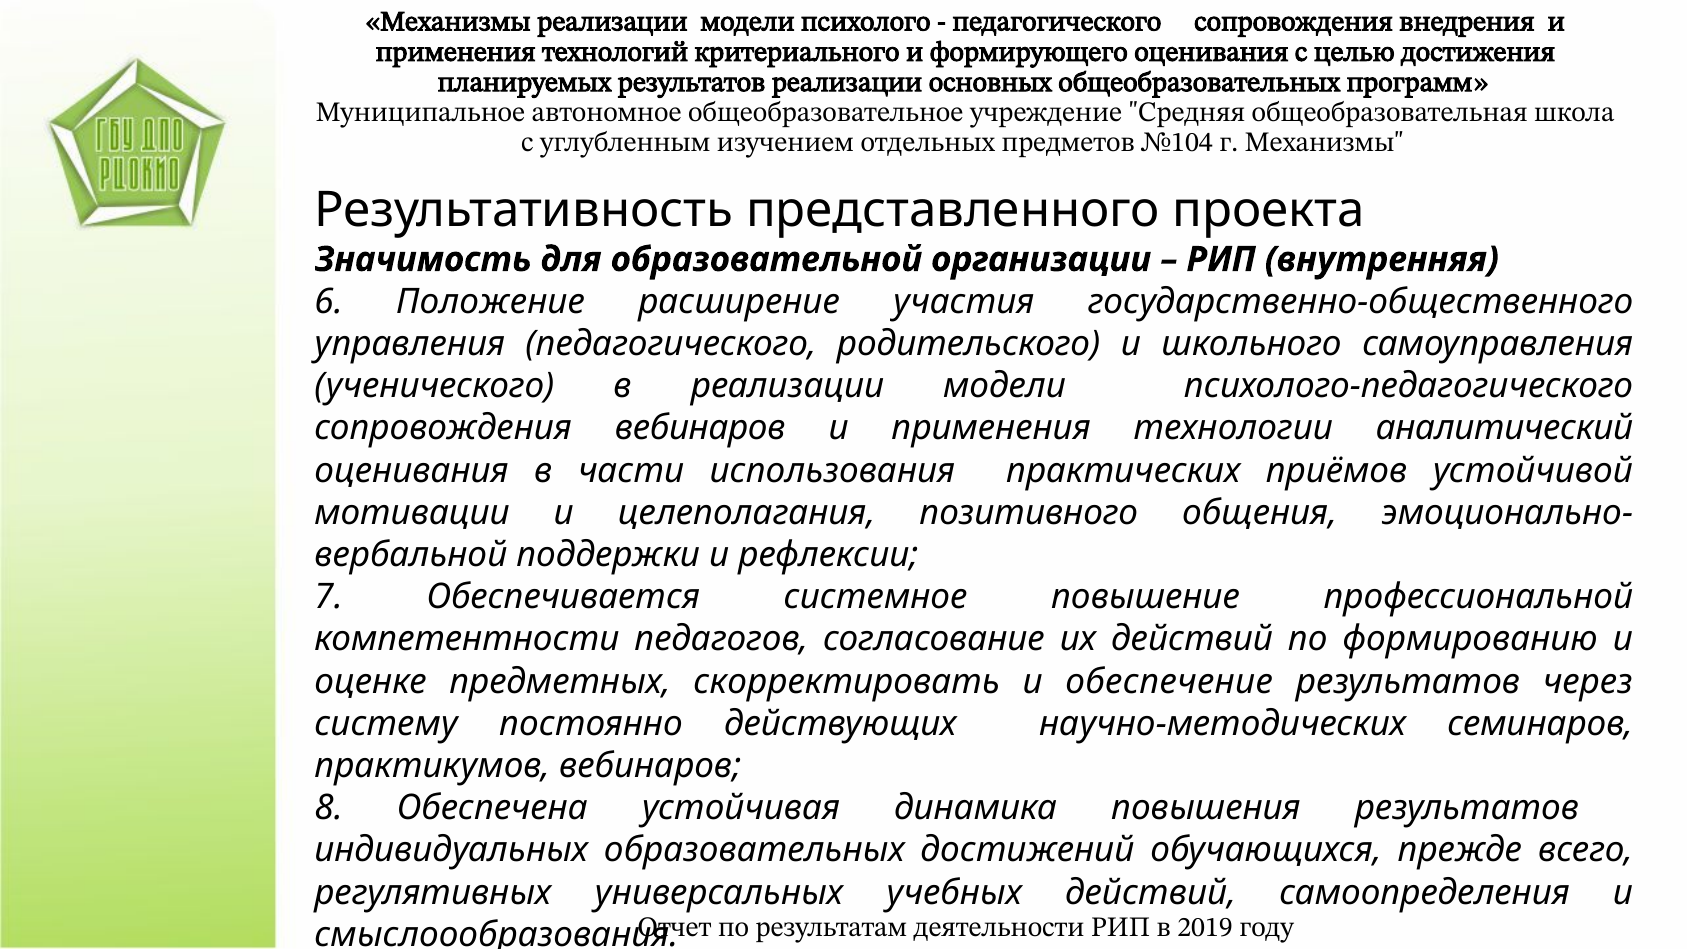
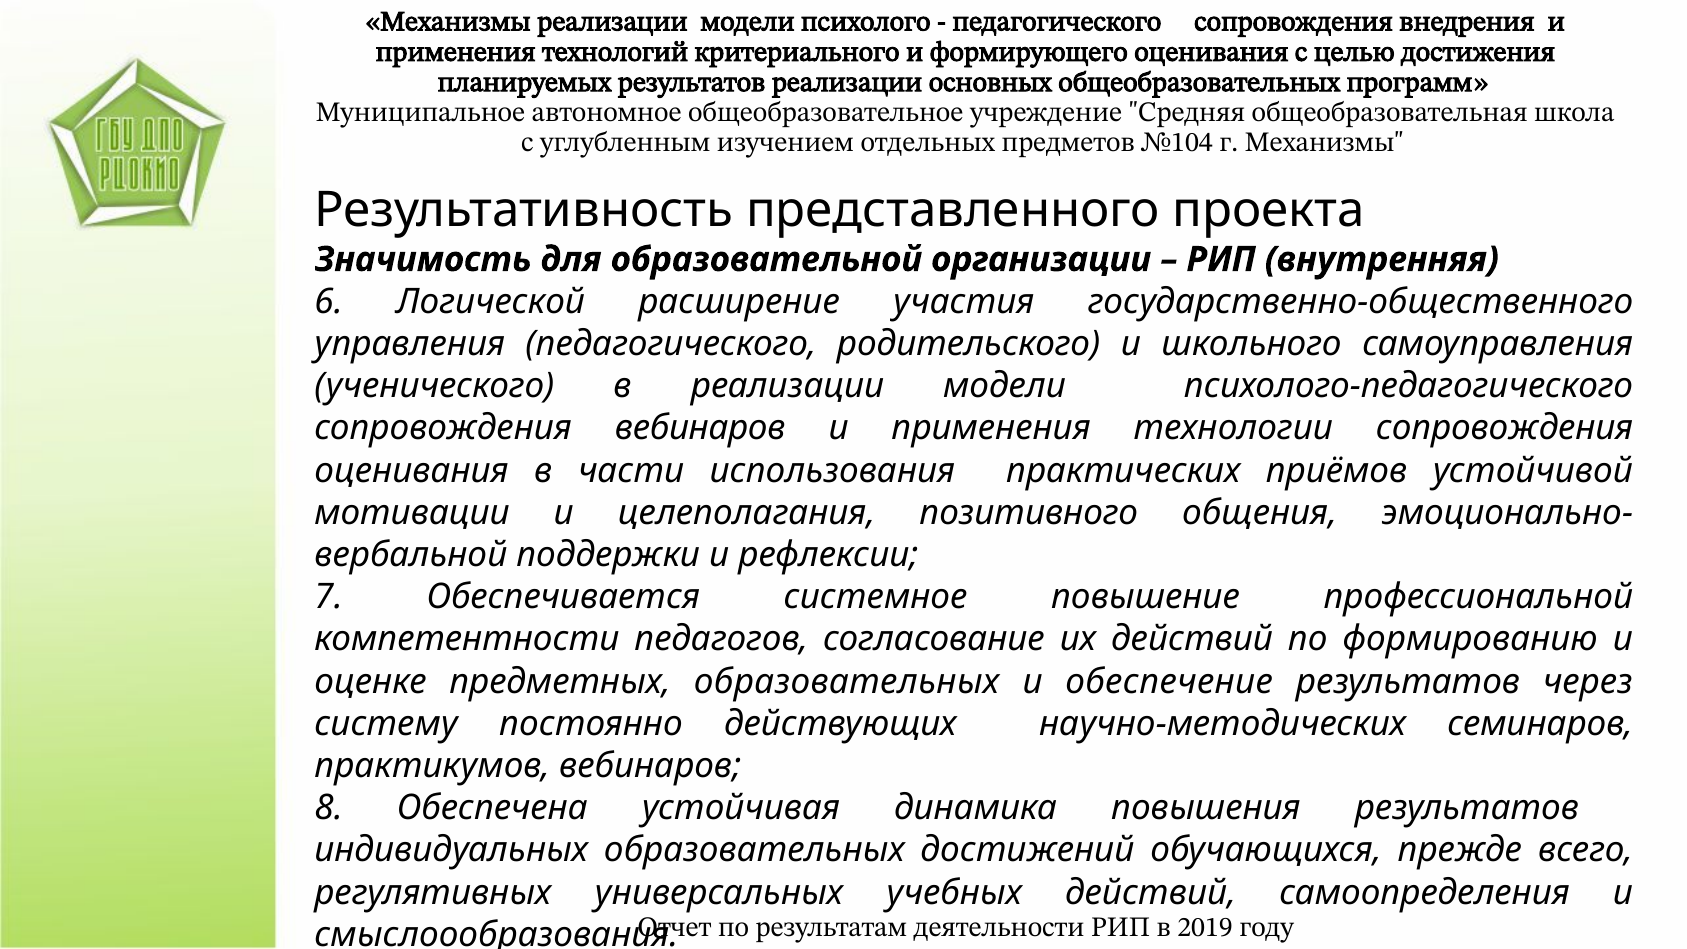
Положение: Положение -> Логической
технологии аналитический: аналитический -> сопровождения
предметных скорректировать: скорректировать -> образовательных
